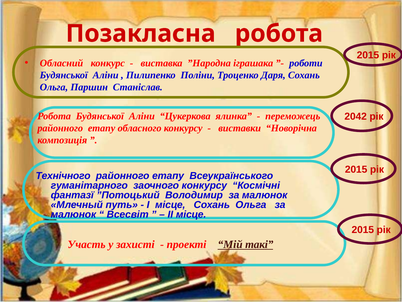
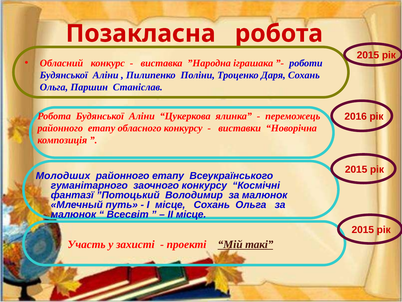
2042: 2042 -> 2016
Технічного: Технічного -> Молодших
